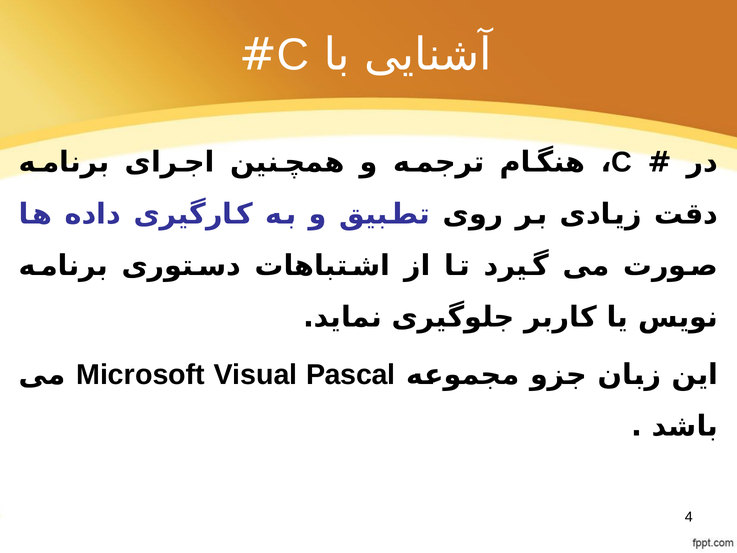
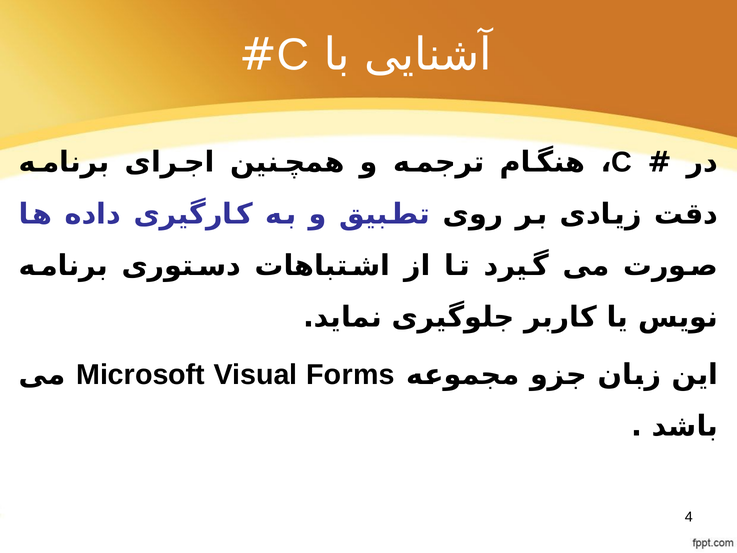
Pascal: Pascal -> Forms
